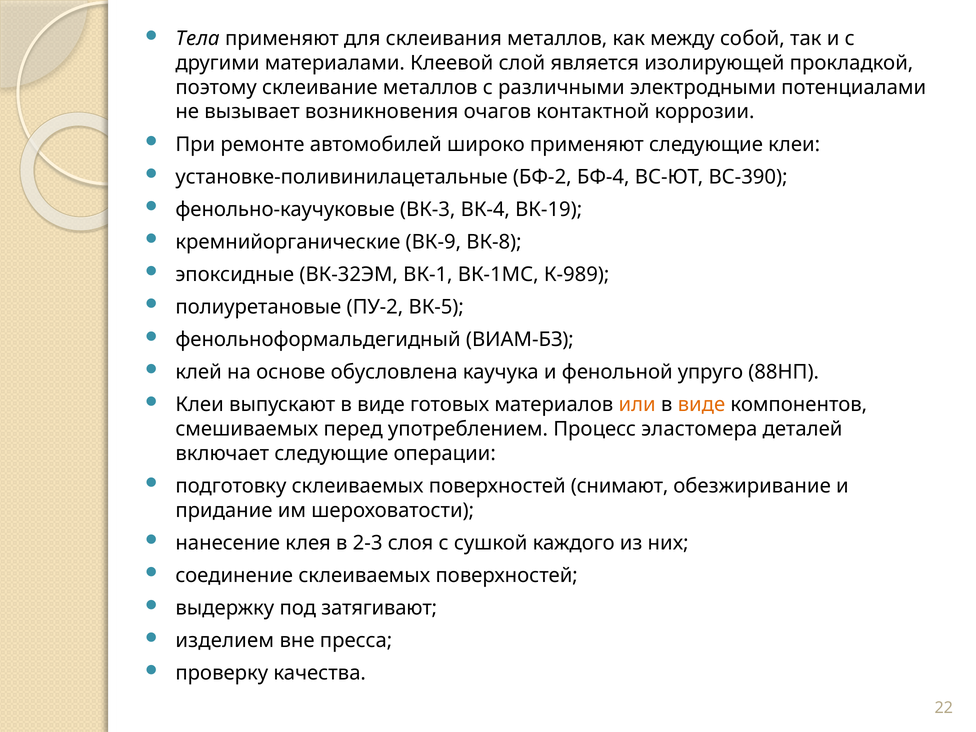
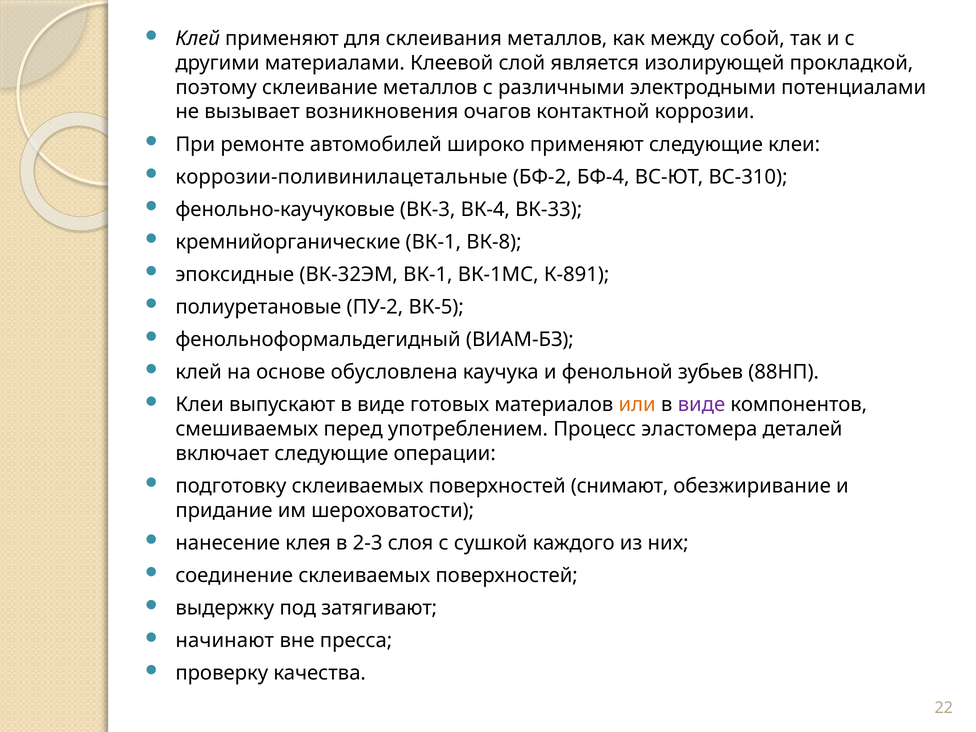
Тела at (198, 39): Тела -> Клей
установке-поливинилацетальные: установке-поливинилацетальные -> коррозии-поливинилацетальные
ВС-390: ВС-390 -> ВС-310
ВК-19: ВК-19 -> ВК-33
кремнийорганические ВК-9: ВК-9 -> ВК-1
К-989: К-989 -> К-891
упруго: упруго -> зубьев
виде at (701, 405) colour: orange -> purple
изделием: изделием -> начинают
